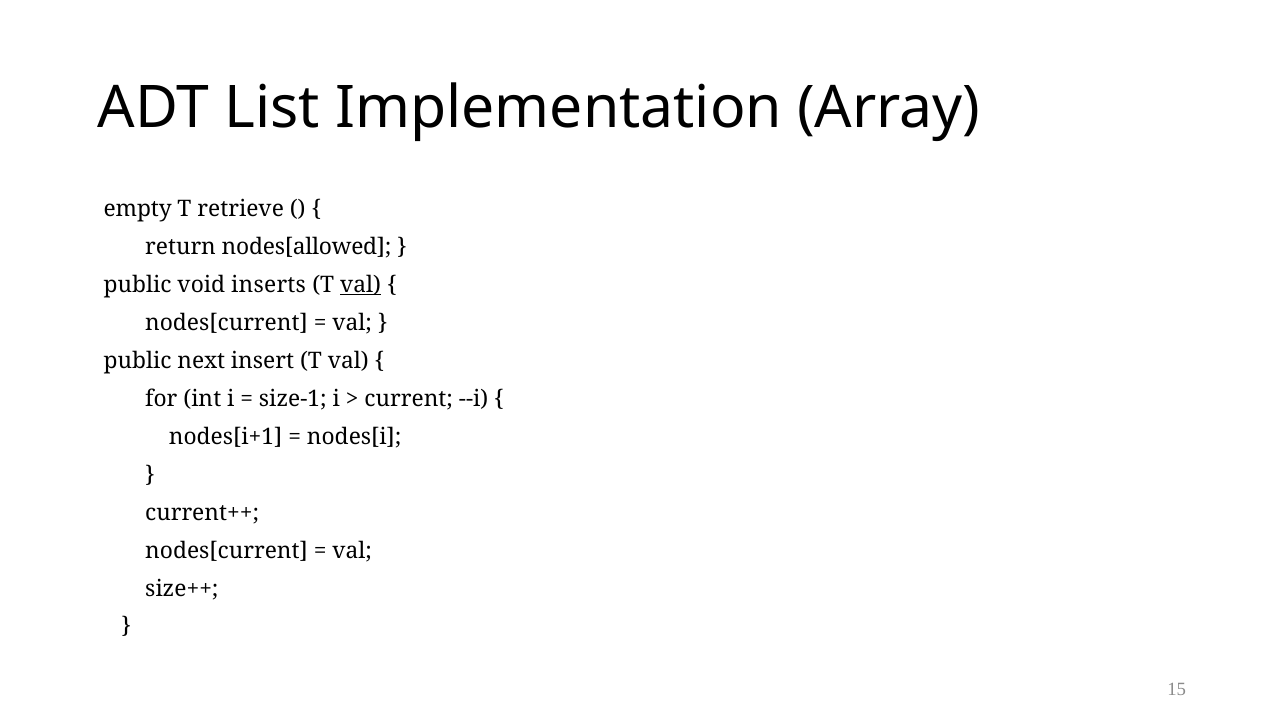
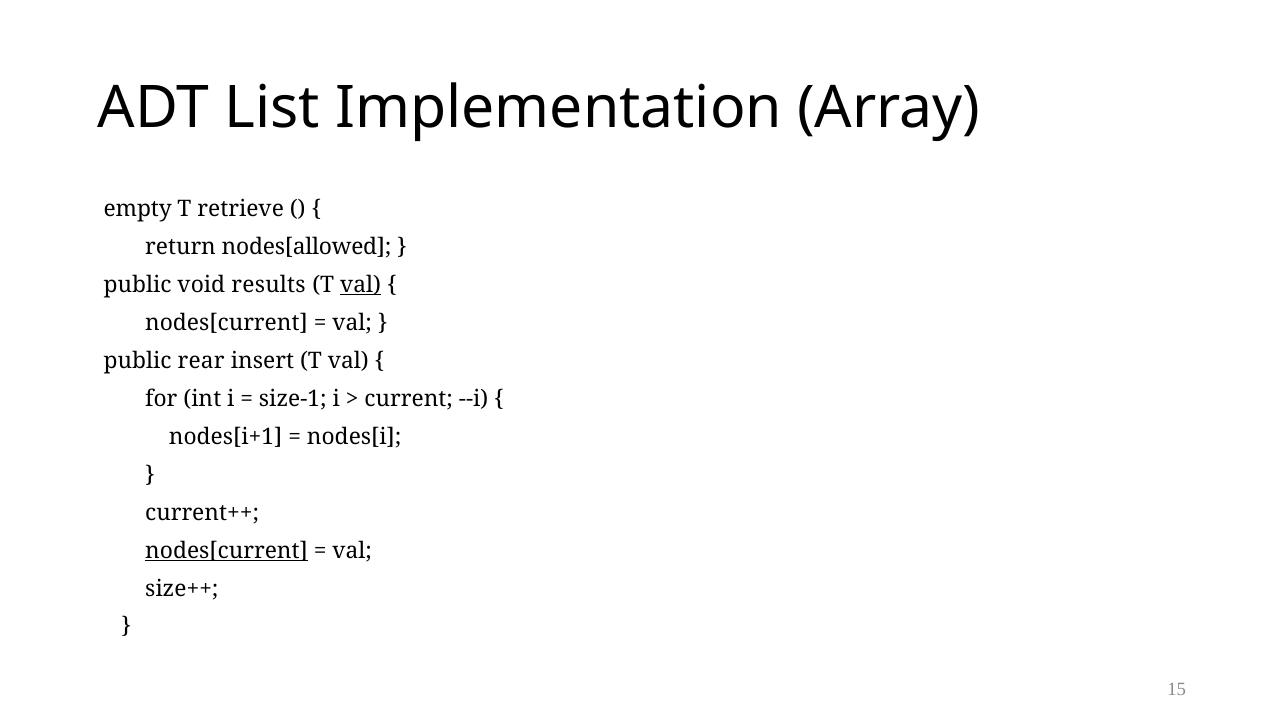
inserts: inserts -> results
next: next -> rear
nodes[current at (227, 551) underline: none -> present
